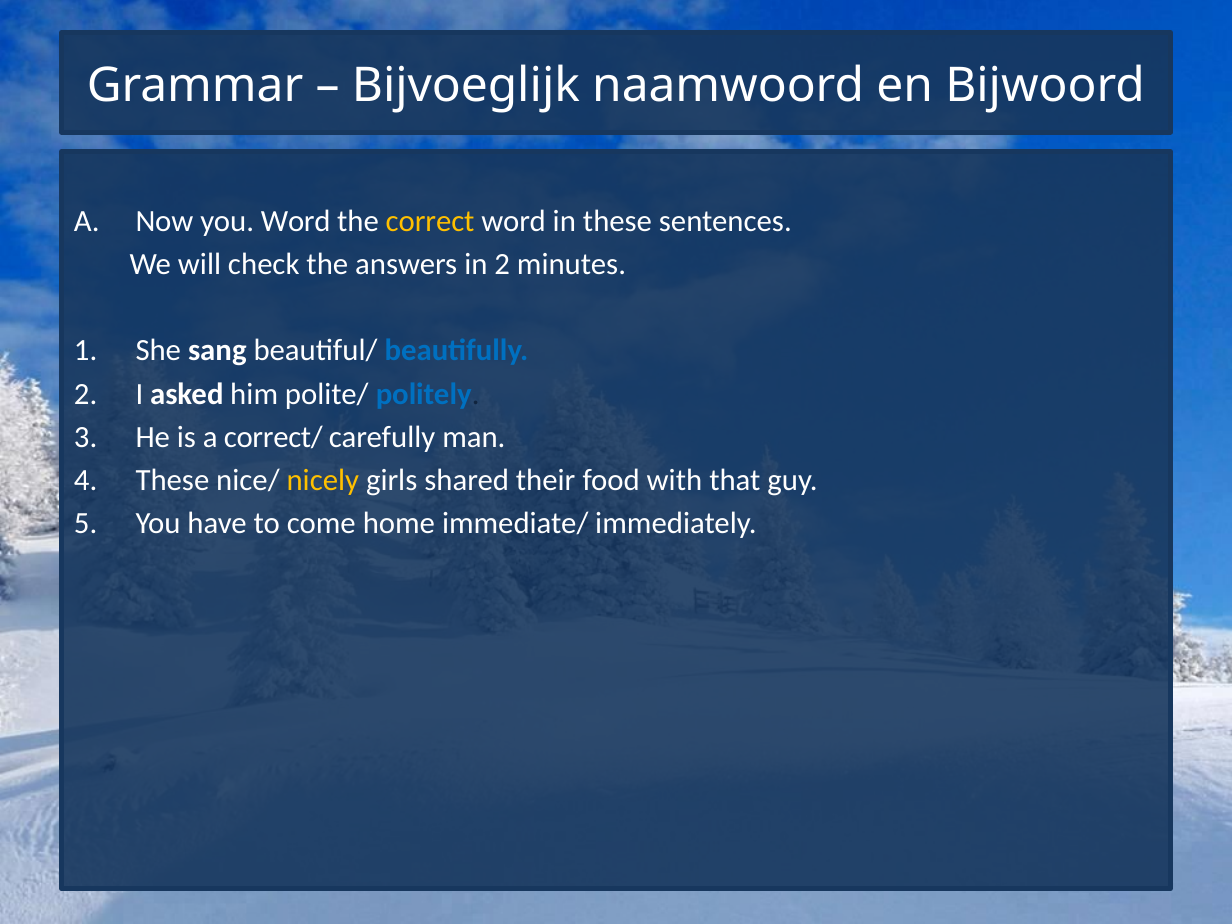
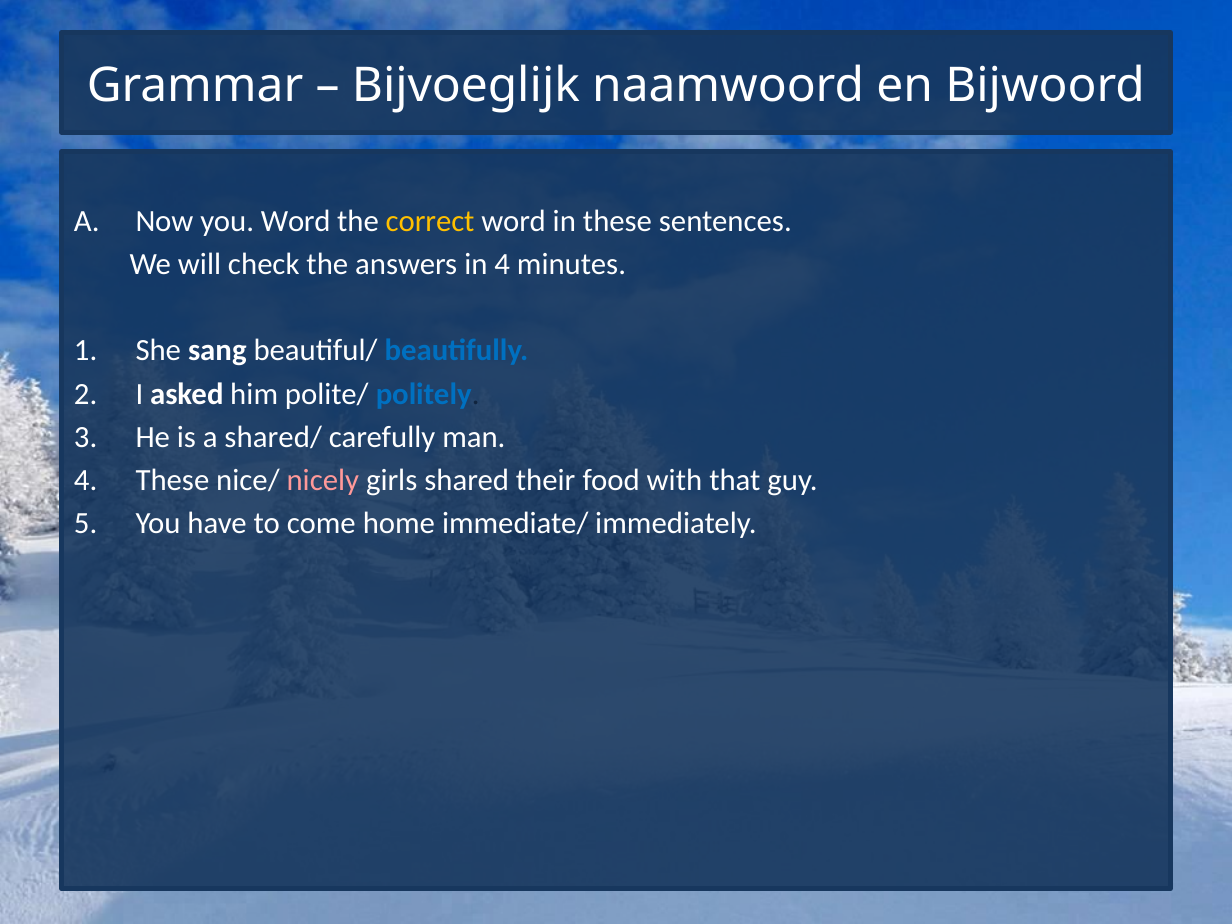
in 2: 2 -> 4
correct/: correct/ -> shared/
nicely colour: yellow -> pink
